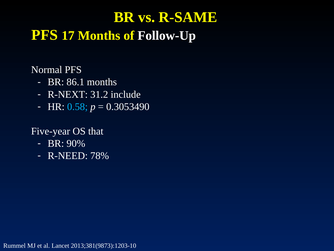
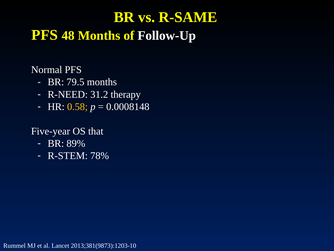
17: 17 -> 48
86.1: 86.1 -> 79.5
R-NEXT: R-NEXT -> R-NEED
include: include -> therapy
0.58 colour: light blue -> yellow
0.3053490: 0.3053490 -> 0.0008148
90%: 90% -> 89%
R-NEED: R-NEED -> R-STEM
